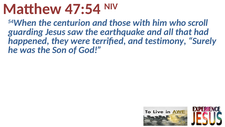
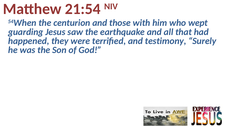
47:54: 47:54 -> 21:54
scroll: scroll -> wept
